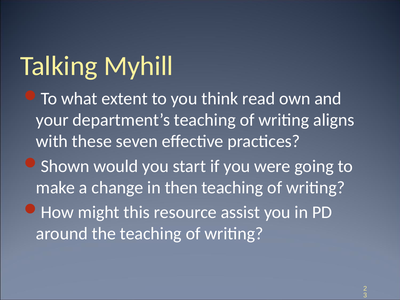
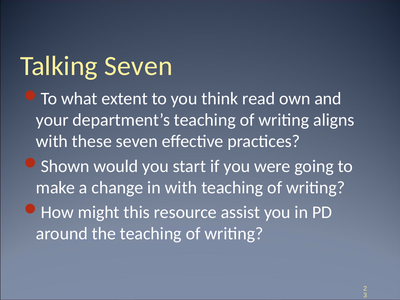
Talking Myhill: Myhill -> Seven
in then: then -> with
